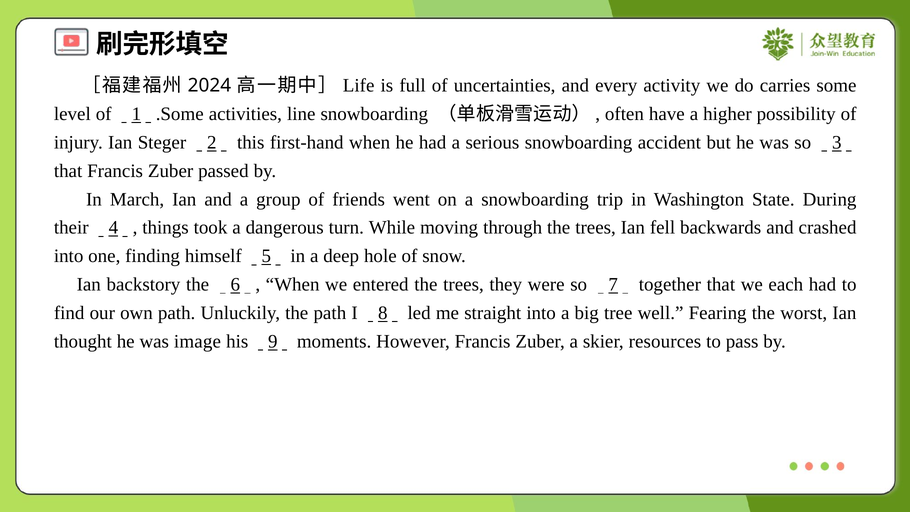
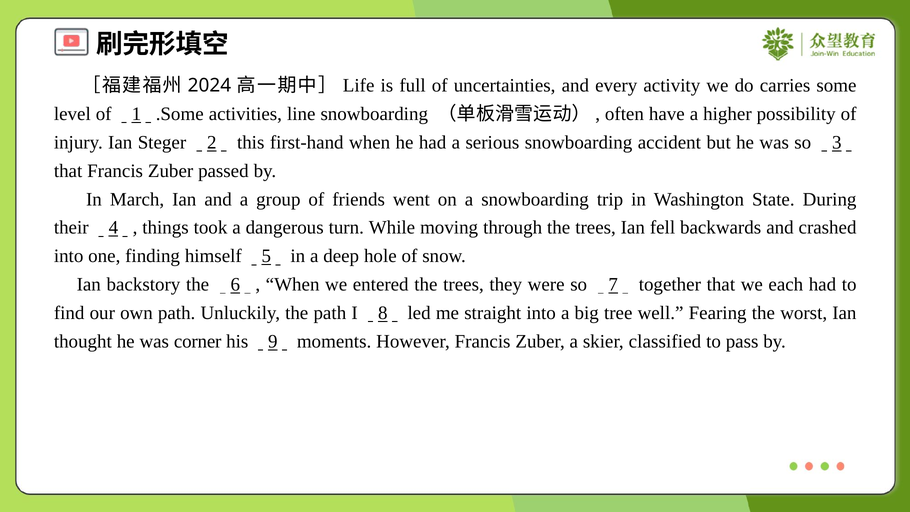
image: image -> corner
resources: resources -> classified
